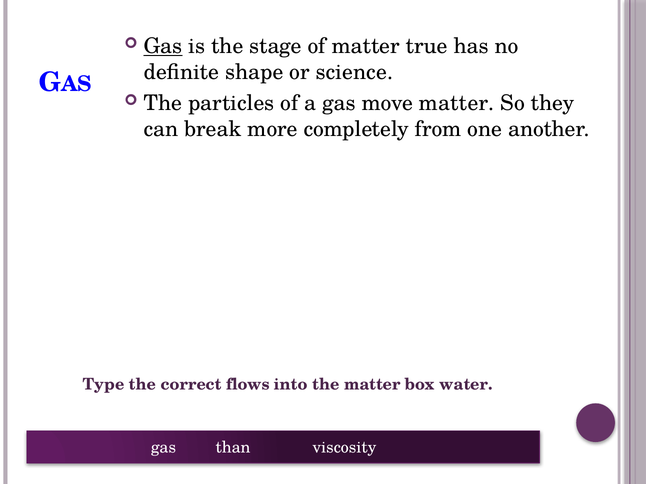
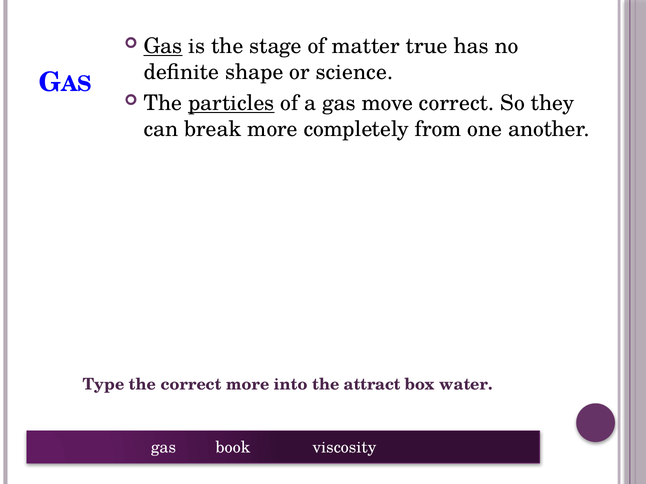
particles underline: none -> present
move matter: matter -> correct
correct flows: flows -> more
the matter: matter -> attract
than: than -> book
